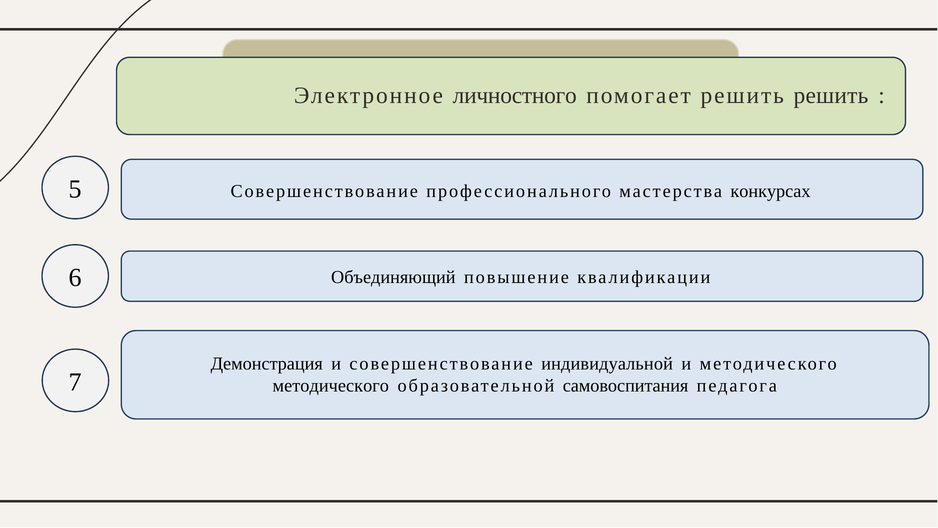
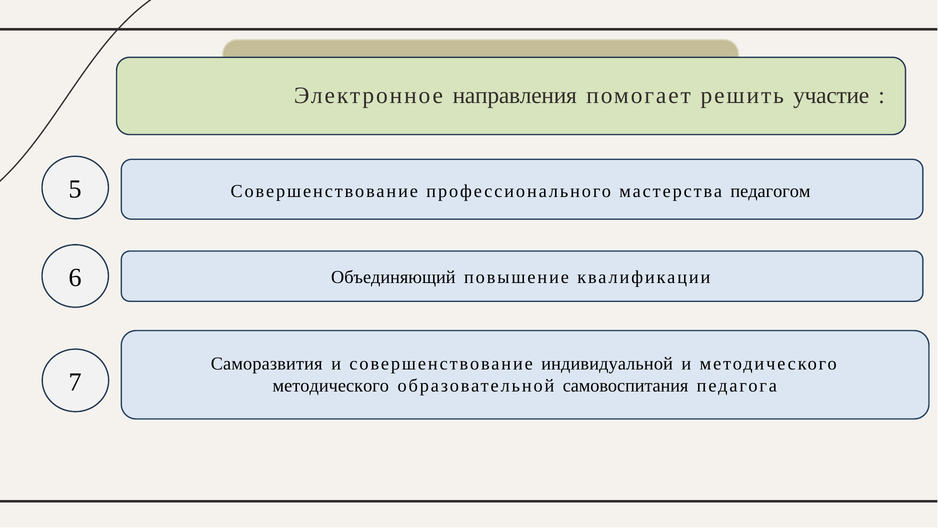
личностного: личностного -> направления
решить решить: решить -> участие
конкурсах: конкурсах -> педагогом
Демонстрация: Демонстрация -> Саморазвития
